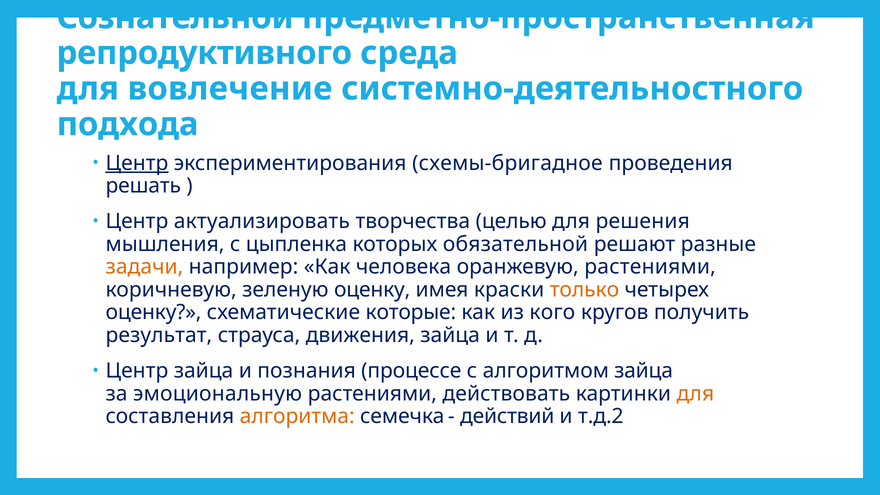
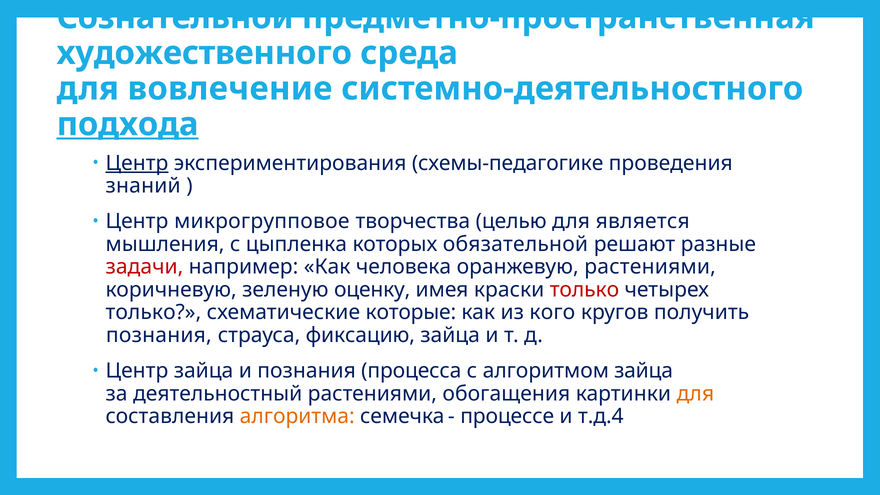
репродуктивного: репродуктивного -> художественного
подхода underline: none -> present
схемы-бригадное: схемы-бригадное -> схемы-педагогике
решать: решать -> знаний
актуализировать: актуализировать -> микрогрупповое
решения: решения -> является
задачи colour: orange -> red
только at (584, 290) colour: orange -> red
оценку at (154, 312): оценку -> только
результат at (159, 335): результат -> познания
движения: движения -> фиксацию
процессе: процессе -> процесса
эмоциональную: эмоциональную -> деятельностный
действовать: действовать -> обогащения
действий: действий -> процессе
т.д.2: т.д.2 -> т.д.4
